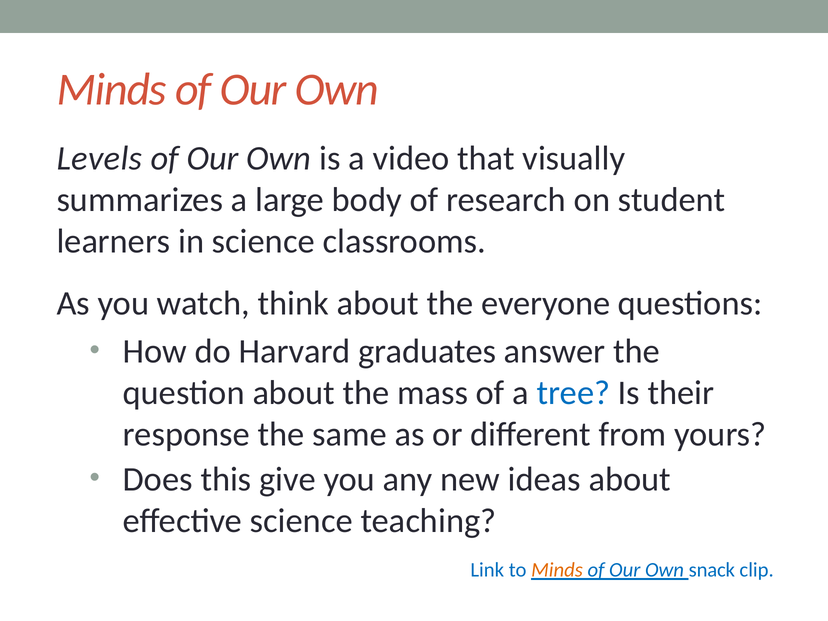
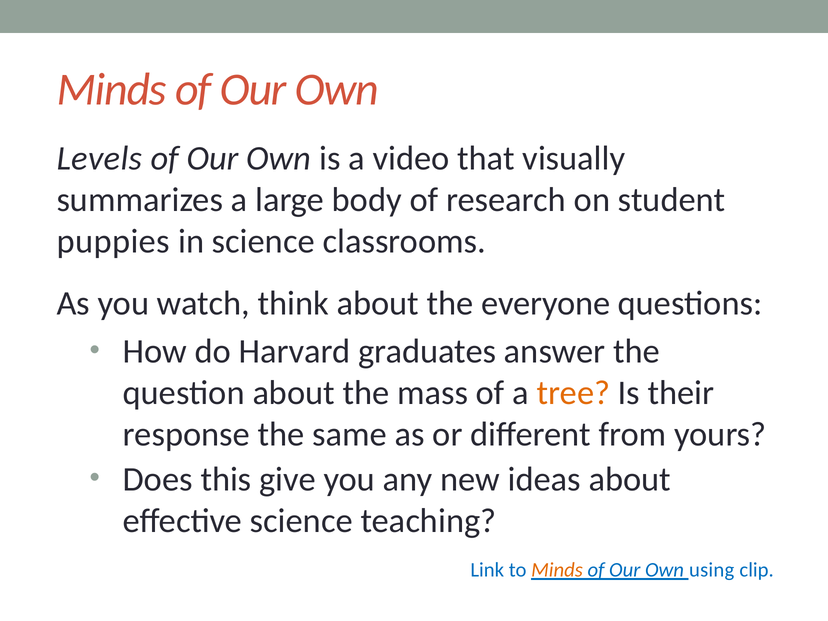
learners: learners -> puppies
tree colour: blue -> orange
snack: snack -> using
